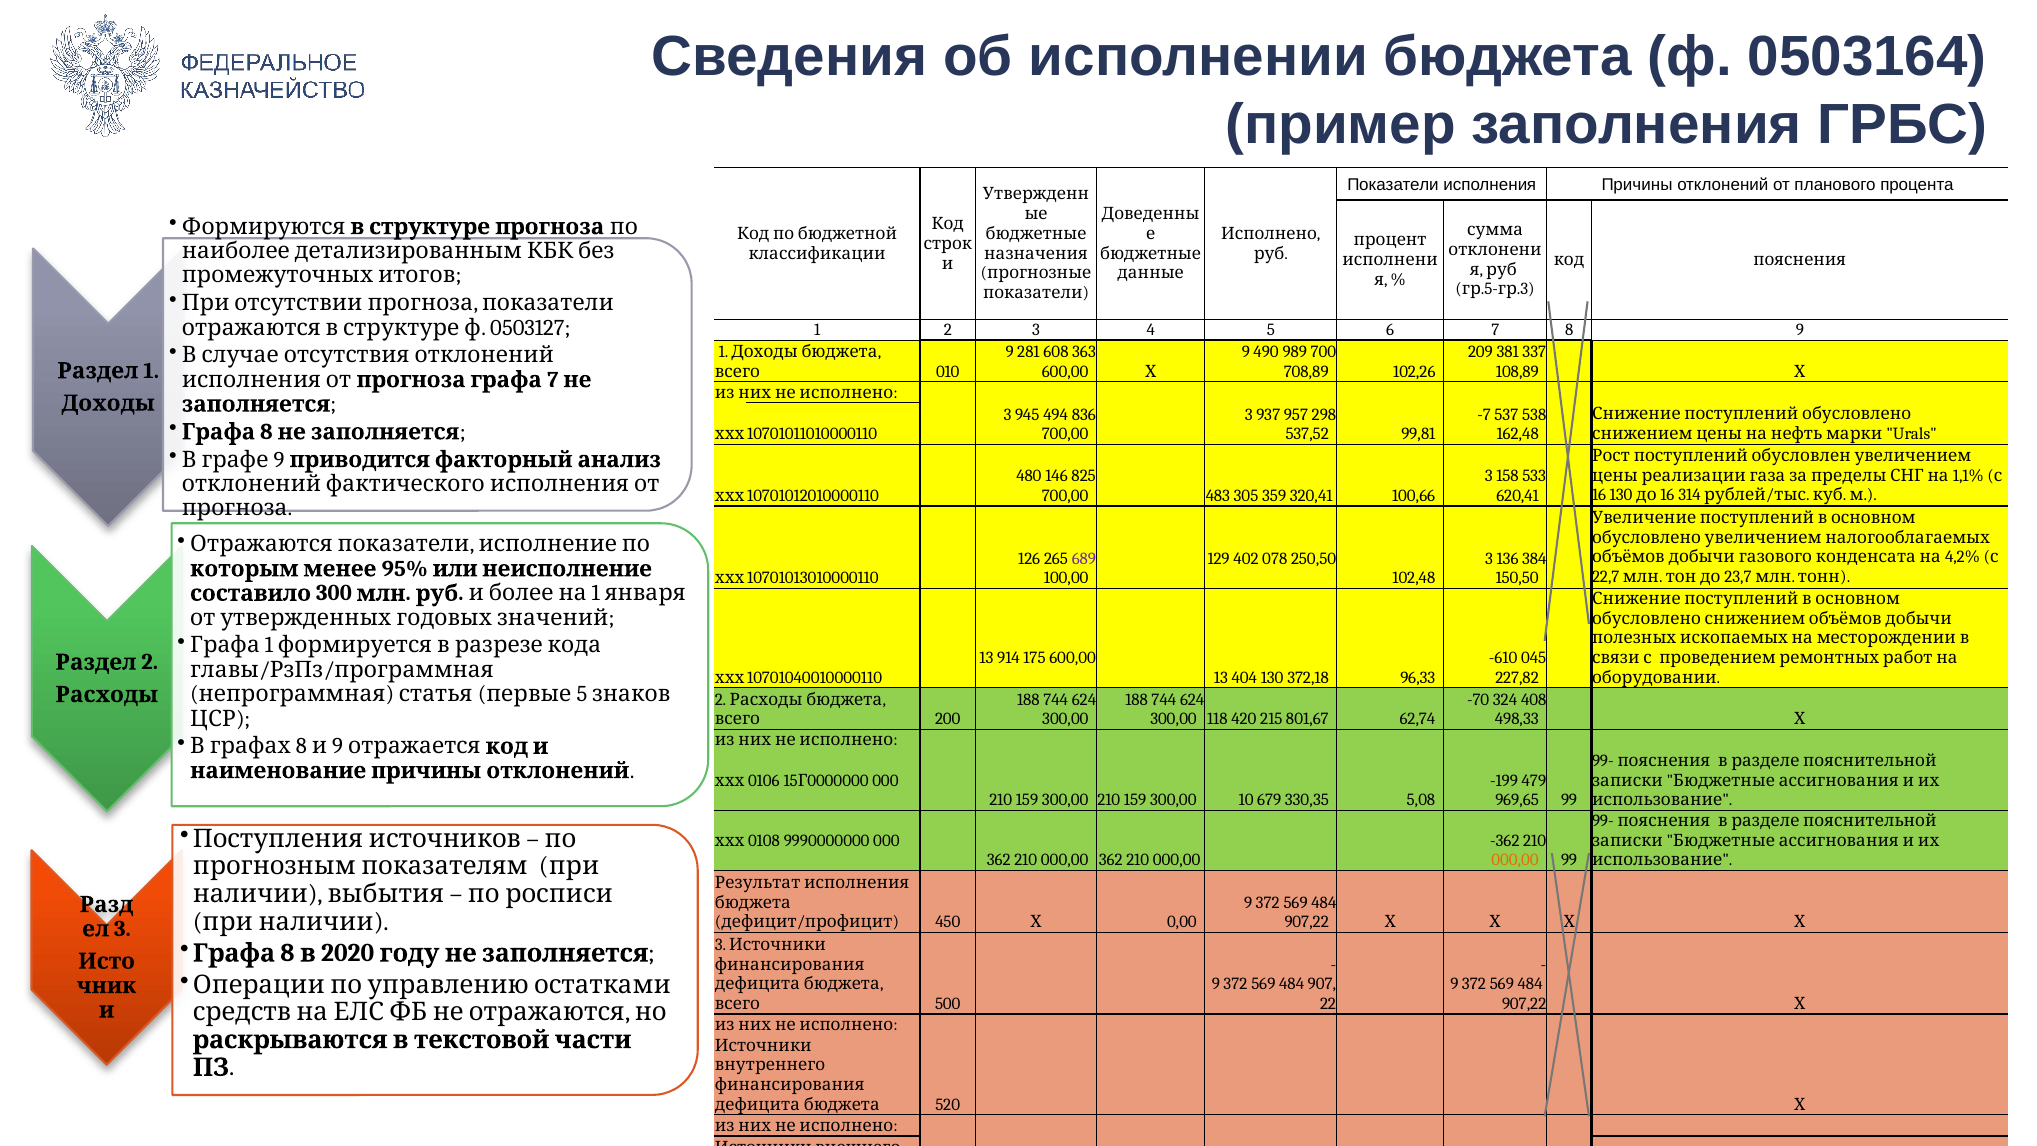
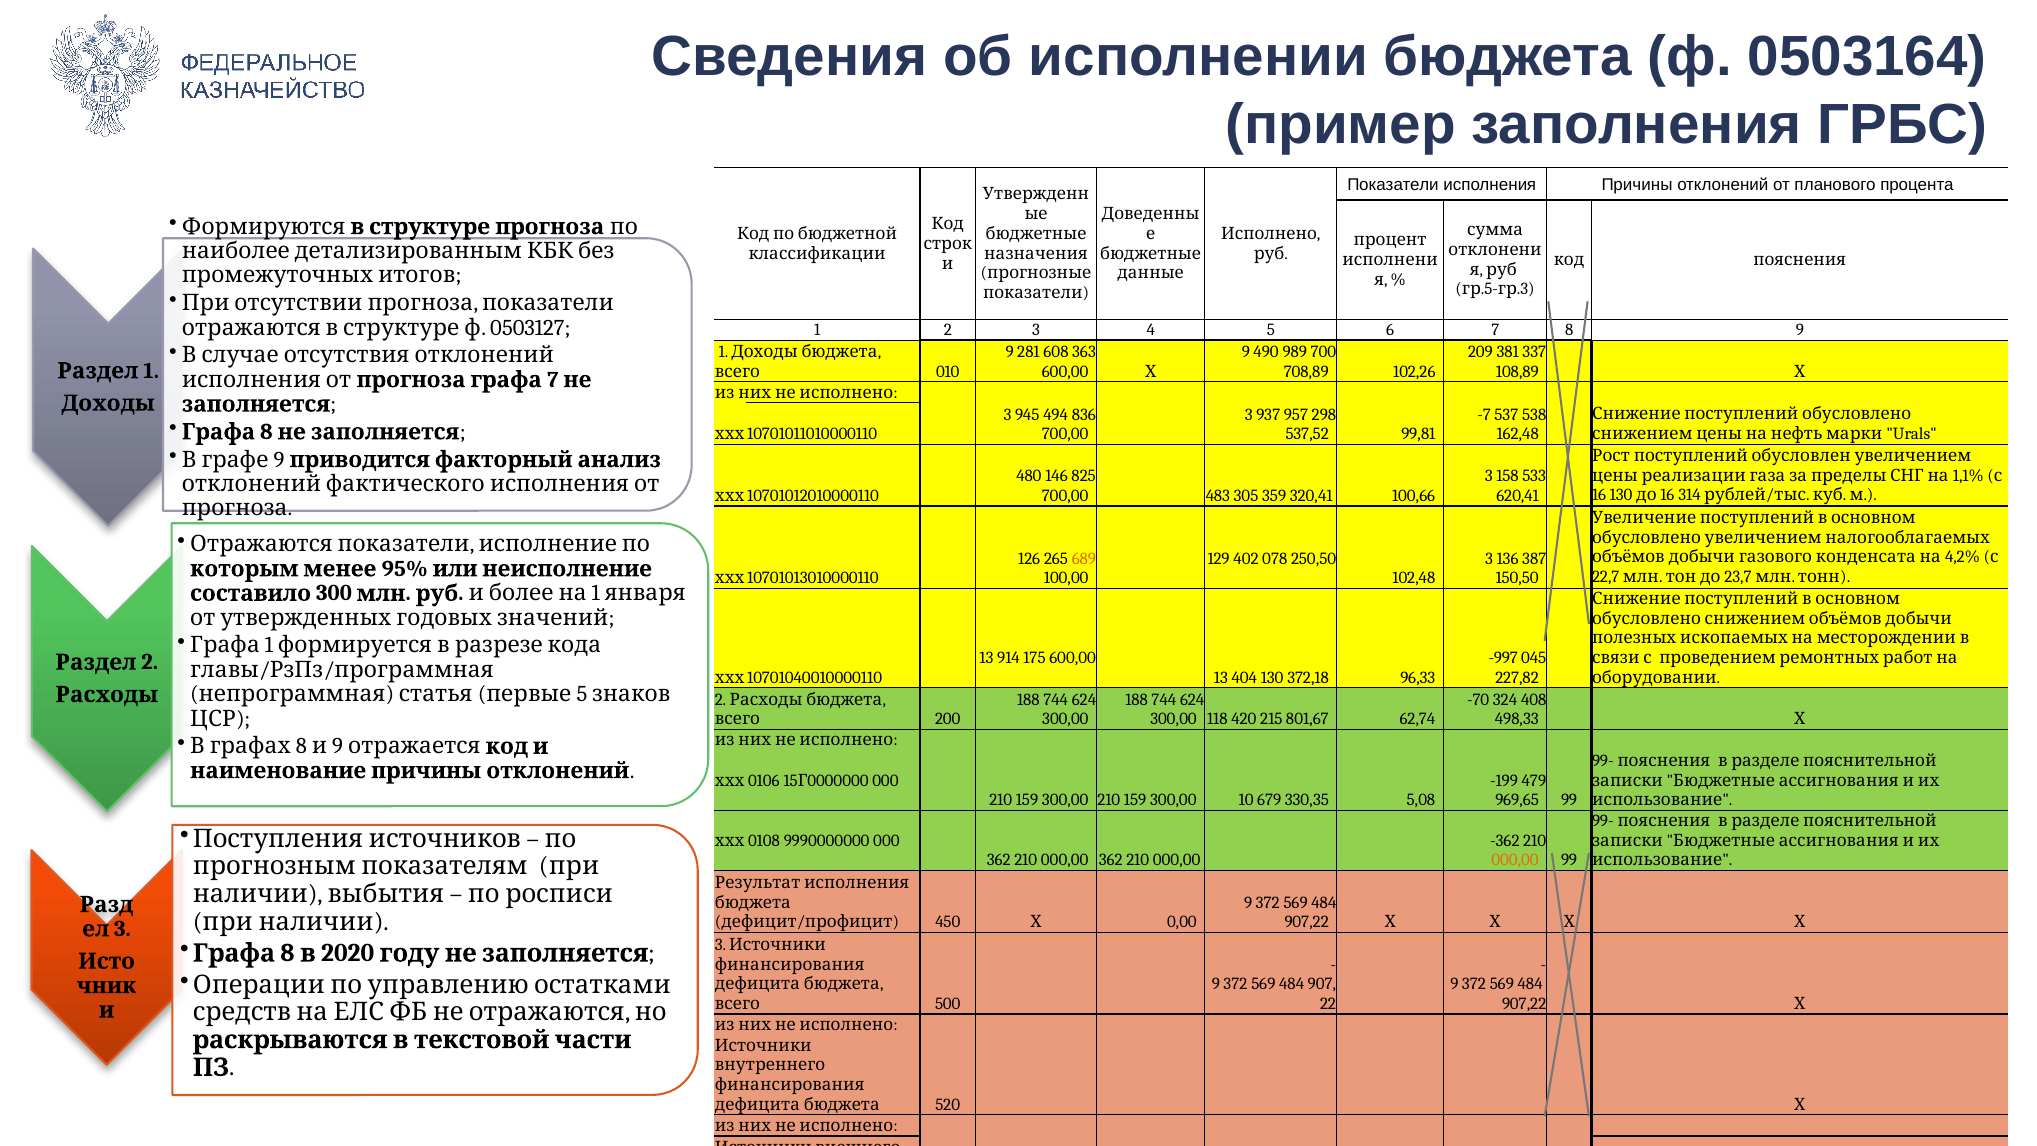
689 colour: purple -> orange
384: 384 -> 387
-610: -610 -> -997
